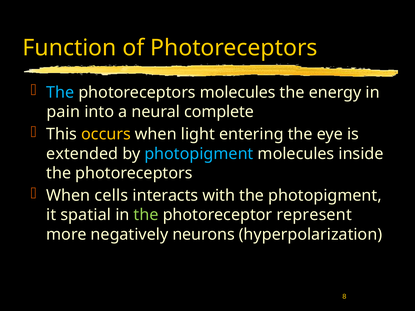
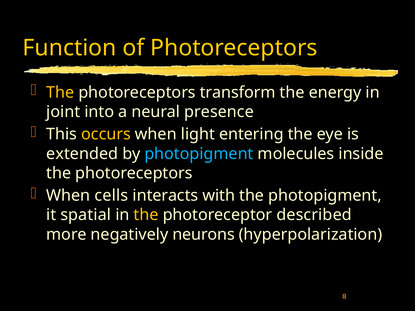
The at (60, 92) colour: light blue -> yellow
photoreceptors molecules: molecules -> transform
pain: pain -> joint
complete: complete -> presence
the at (146, 215) colour: light green -> yellow
represent: represent -> described
